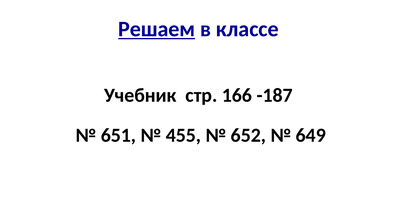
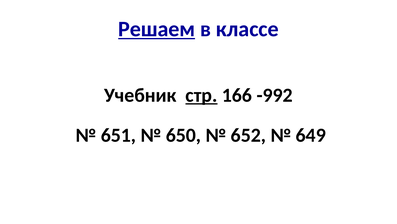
стр underline: none -> present
-187: -187 -> -992
455: 455 -> 650
